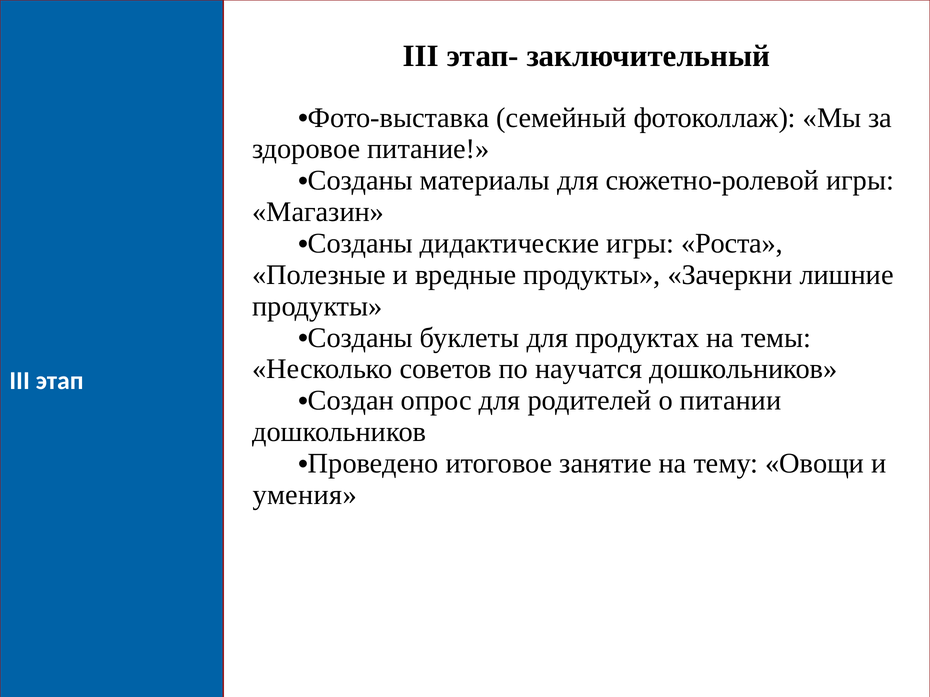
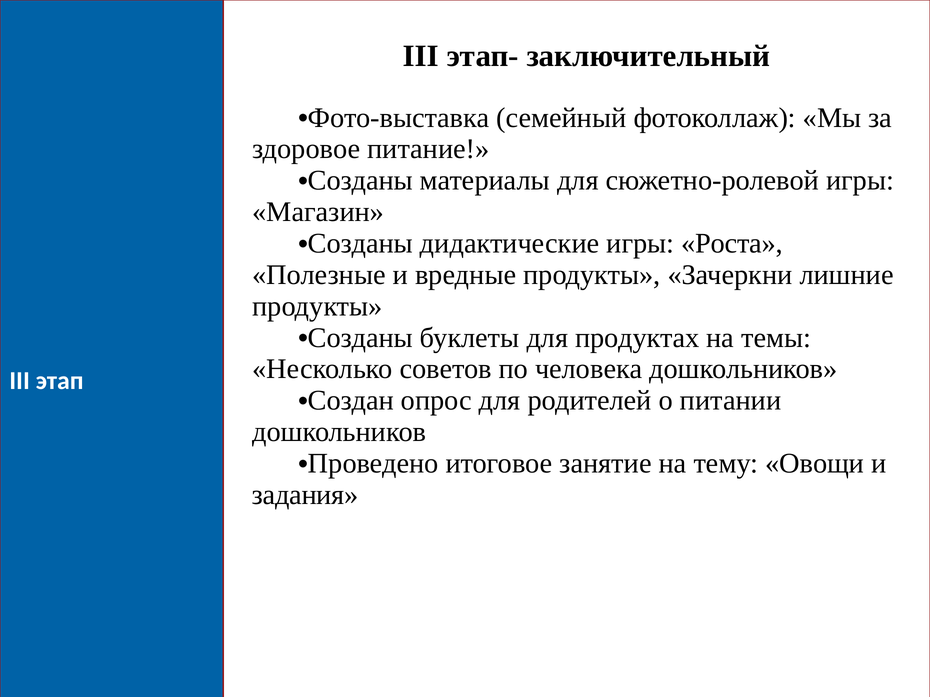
научатся: научатся -> человека
умения: умения -> задания
